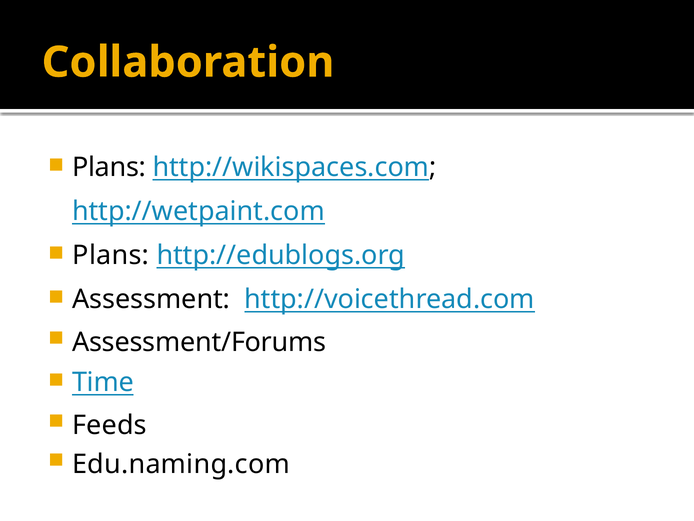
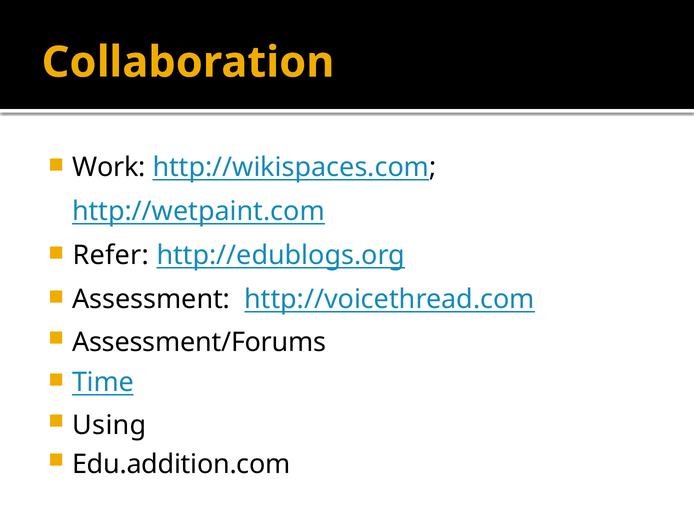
Plans at (109, 167): Plans -> Work
Plans at (111, 255): Plans -> Refer
Feeds: Feeds -> Using
Edu.naming.com: Edu.naming.com -> Edu.addition.com
